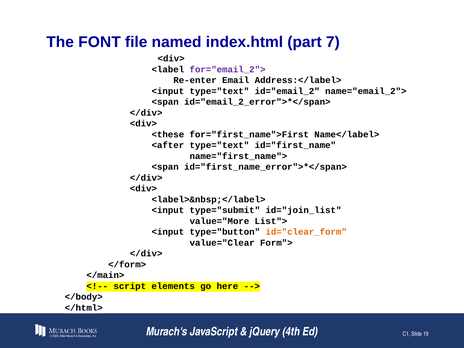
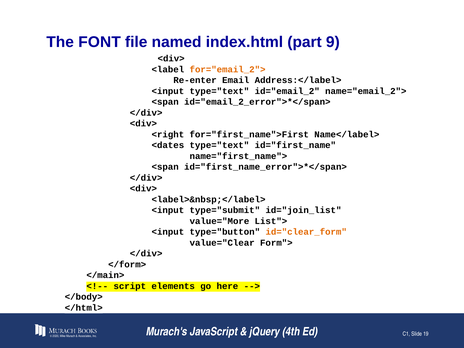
7: 7 -> 9
for="email_2"> colour: purple -> orange
<these: <these -> <right
<after: <after -> <dates
